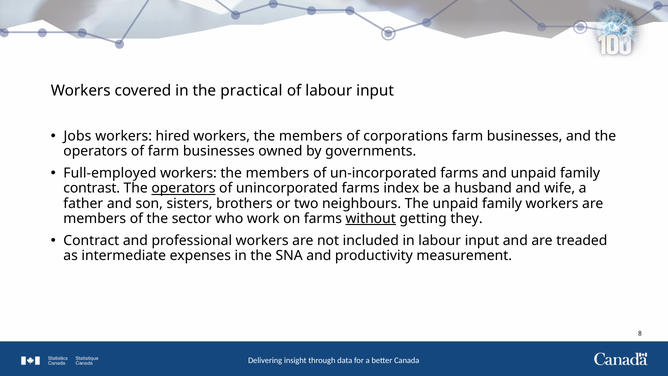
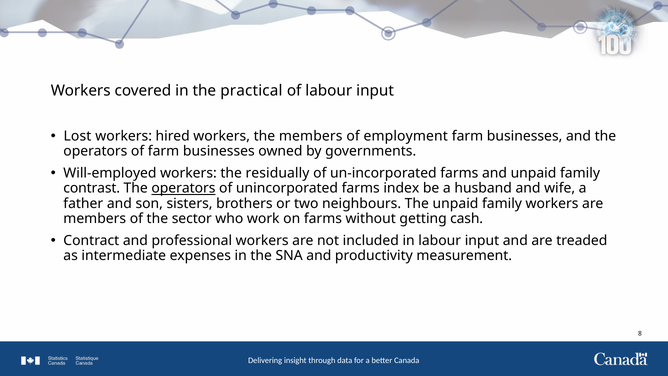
Jobs: Jobs -> Lost
corporations: corporations -> employment
Full-employed: Full-employed -> Will-employed
members at (277, 173): members -> residually
without underline: present -> none
they: they -> cash
